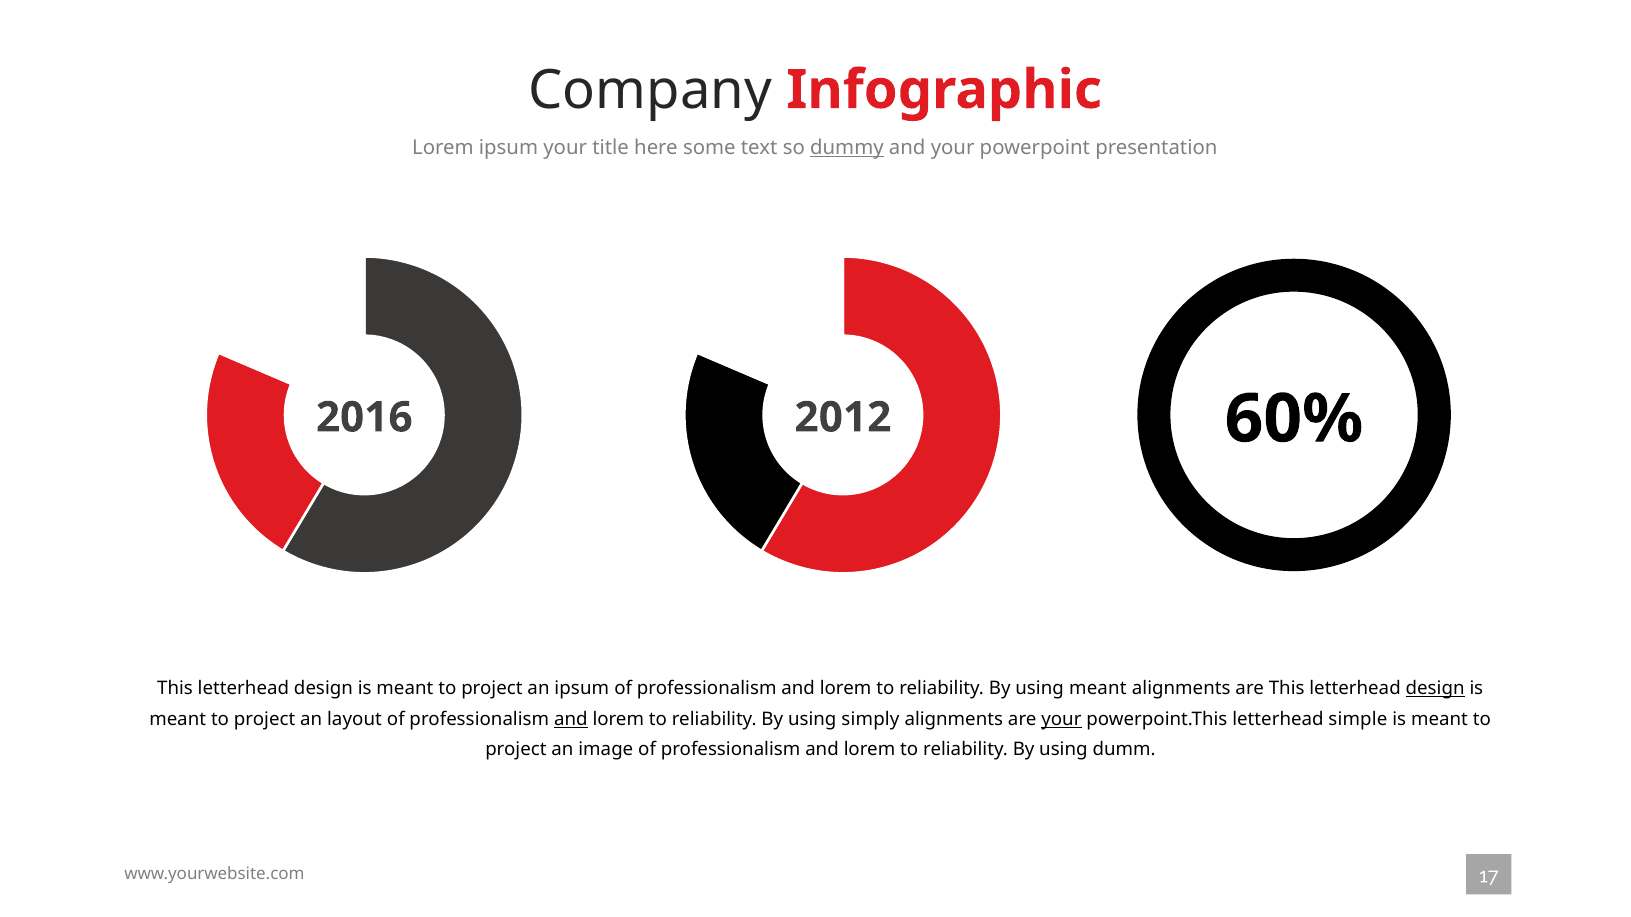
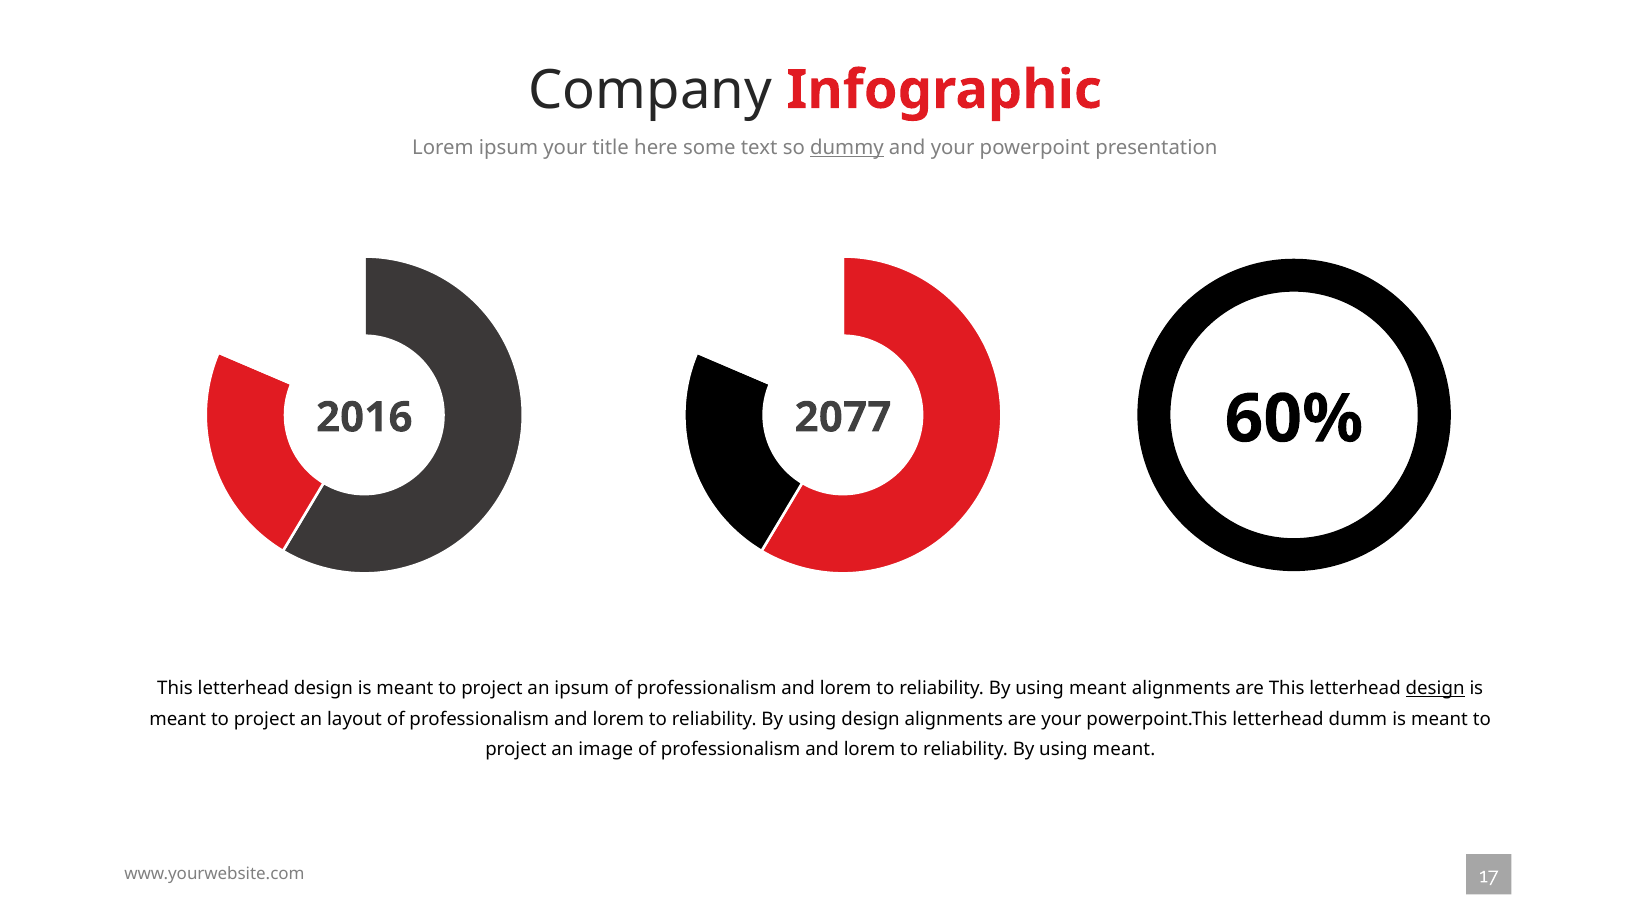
2012: 2012 -> 2077
and at (571, 719) underline: present -> none
using simply: simply -> design
your at (1061, 719) underline: present -> none
simple: simple -> dumm
dumm at (1124, 750): dumm -> meant
